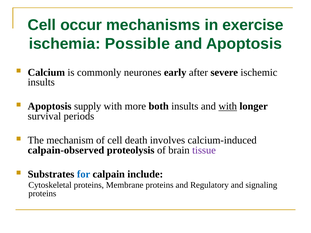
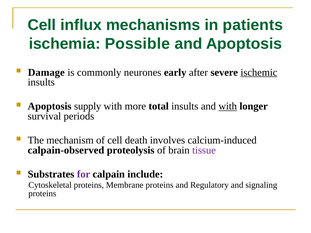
occur: occur -> influx
exercise: exercise -> patients
Calcium: Calcium -> Damage
ischemic underline: none -> present
both: both -> total
for colour: blue -> purple
